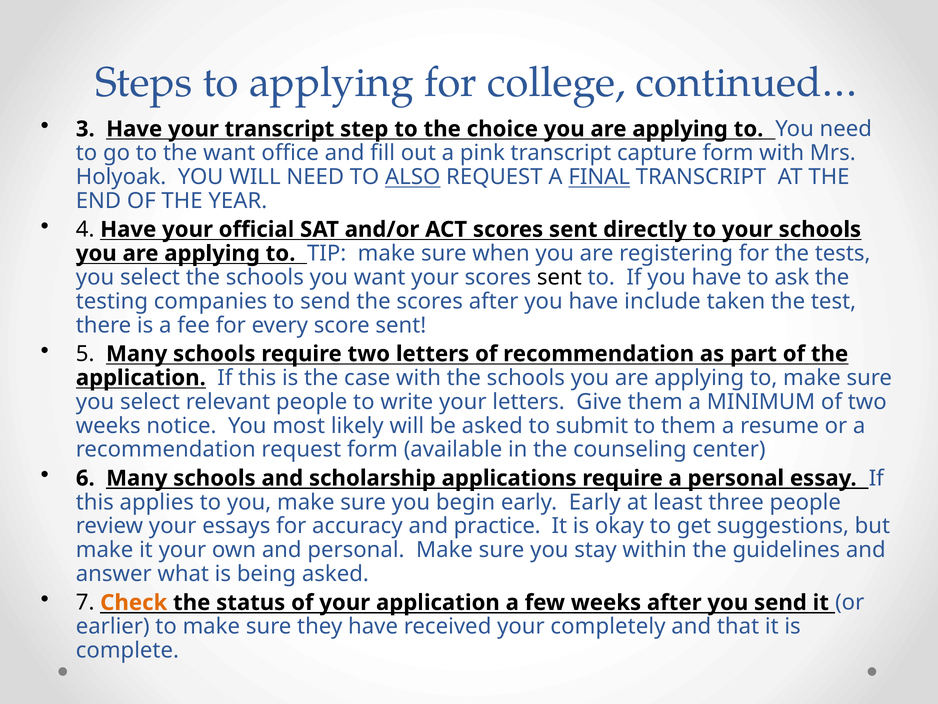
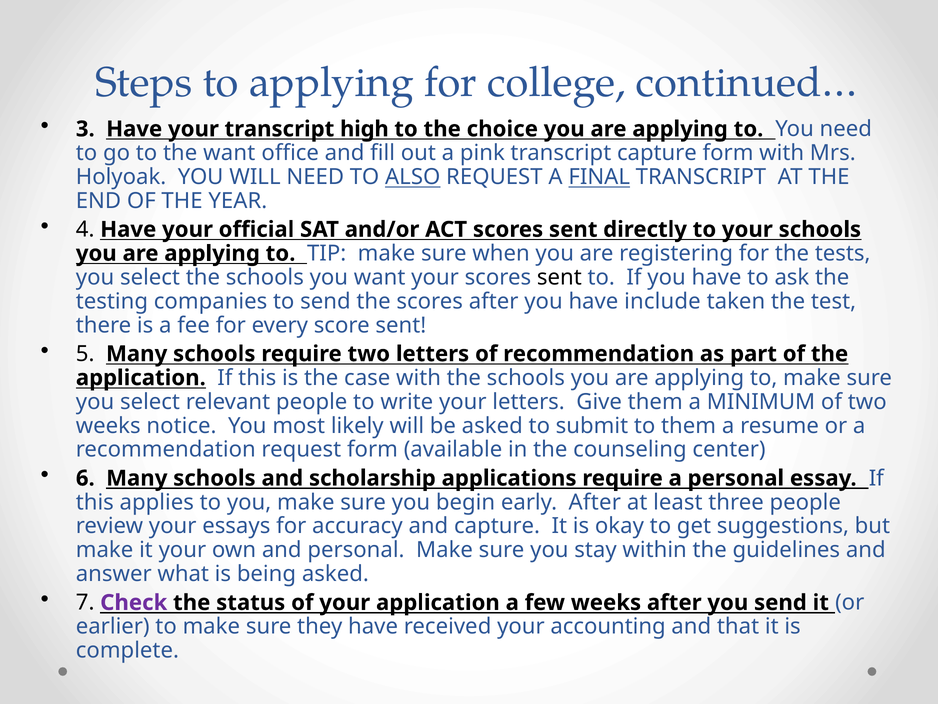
step: step -> high
early Early: Early -> After
and practice: practice -> capture
Check colour: orange -> purple
completely: completely -> accounting
